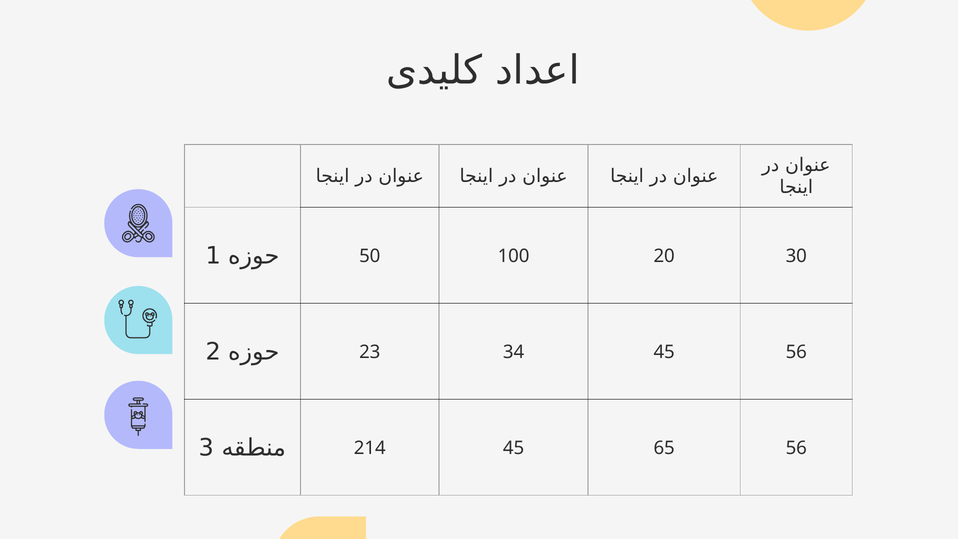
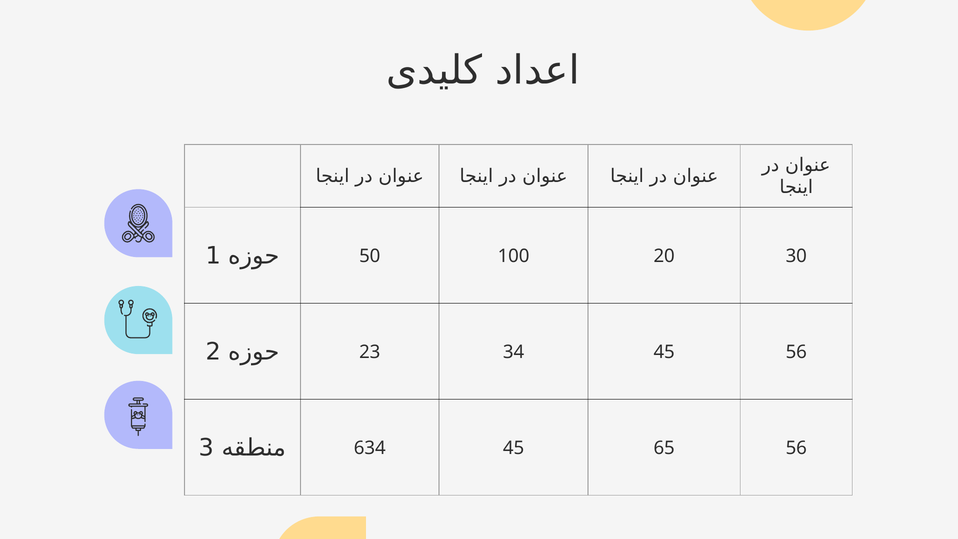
214: 214 -> 634
